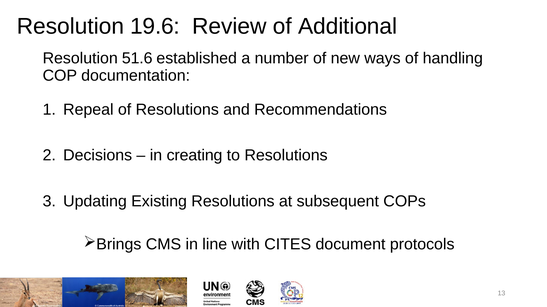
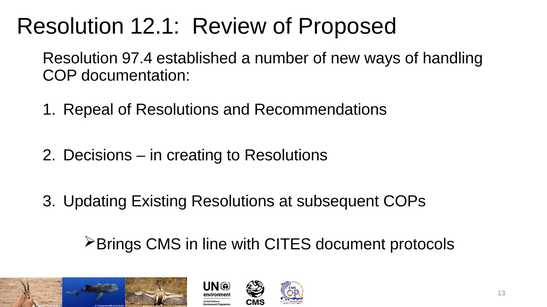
19.6: 19.6 -> 12.1
Additional: Additional -> Proposed
51.6: 51.6 -> 97.4
